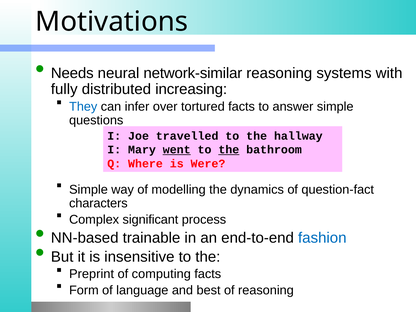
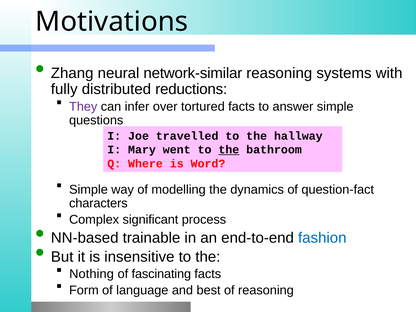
Needs: Needs -> Zhang
increasing: increasing -> reductions
They colour: blue -> purple
went underline: present -> none
Were: Were -> Word
Preprint: Preprint -> Nothing
computing: computing -> fascinating
